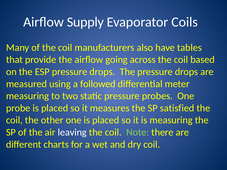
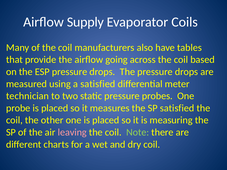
a followed: followed -> satisfied
measuring at (28, 96): measuring -> technician
leaving colour: white -> pink
